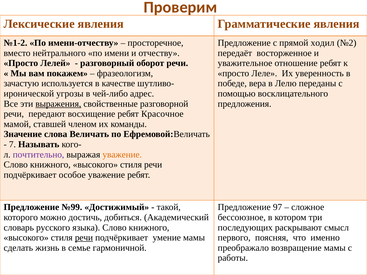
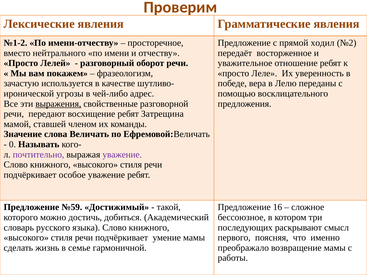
Красочное: Красочное -> Затрещина
7: 7 -> 0
уважение at (122, 155) colour: orange -> purple
№99: №99 -> №59
97: 97 -> 16
речи at (84, 238) underline: present -> none
